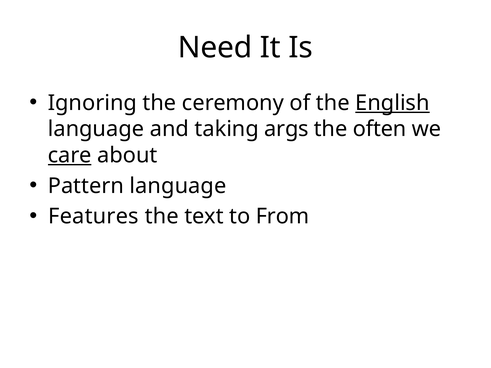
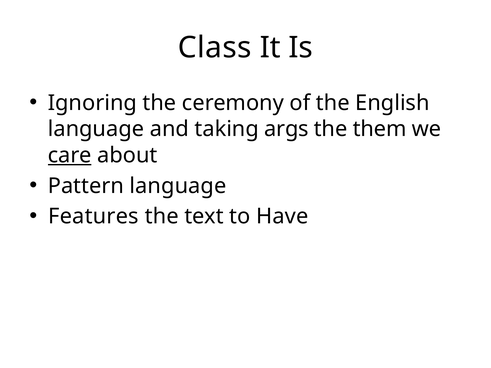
Need: Need -> Class
English underline: present -> none
often: often -> them
From: From -> Have
